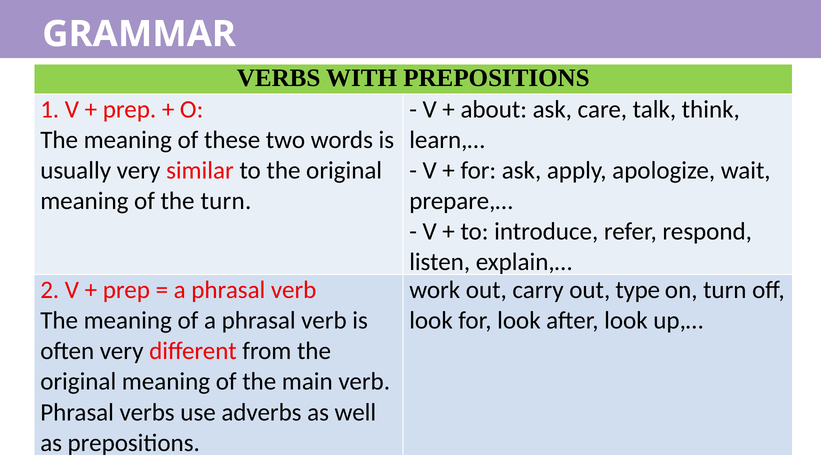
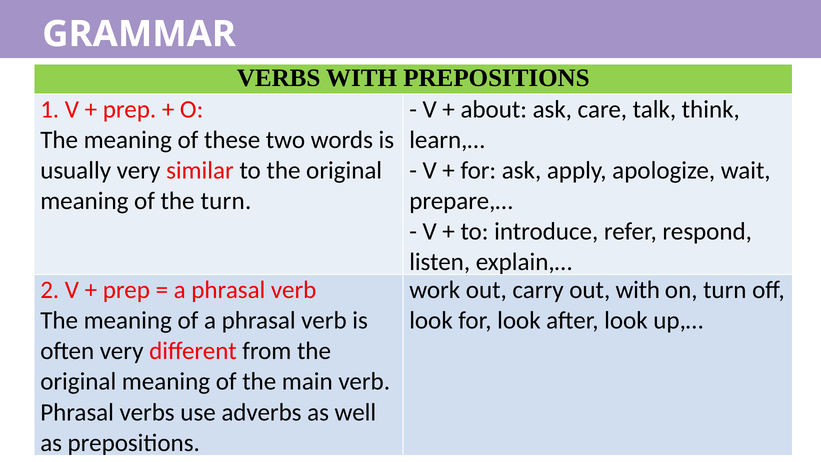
out type: type -> with
